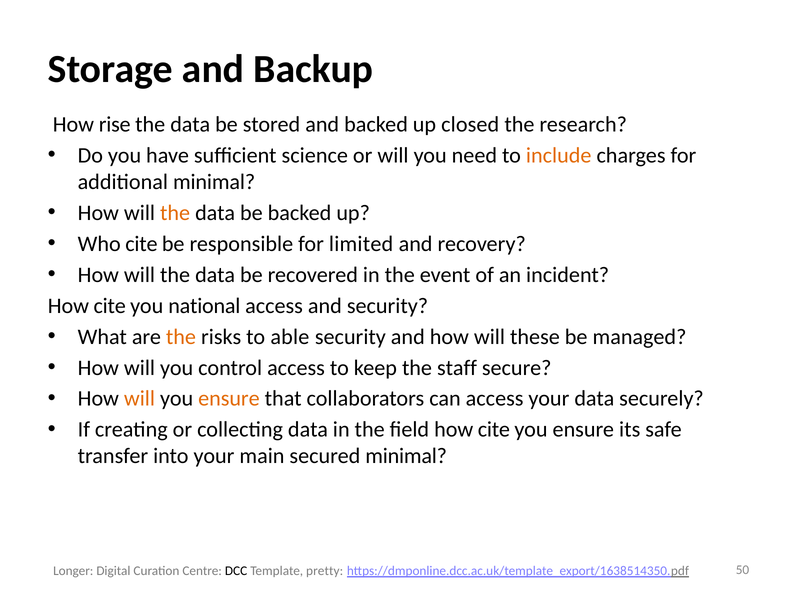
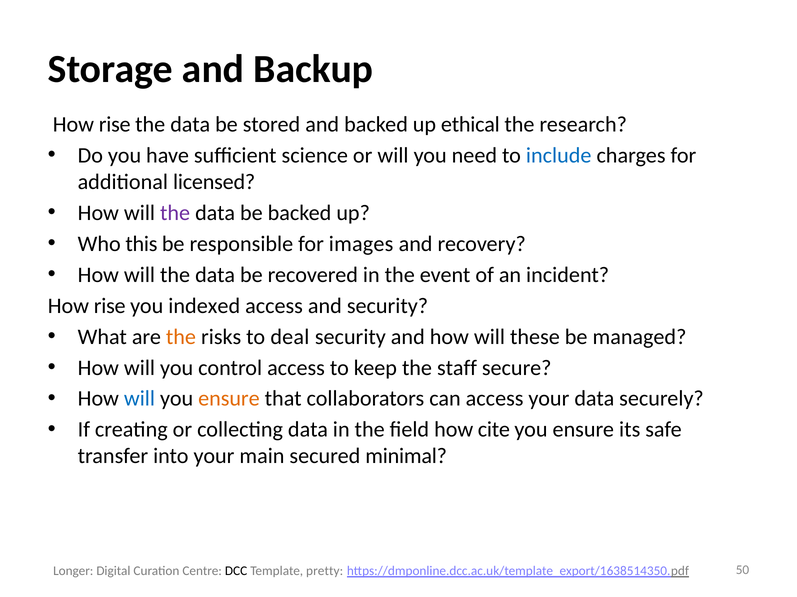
closed: closed -> ethical
include colour: orange -> blue
additional minimal: minimal -> licensed
the at (175, 213) colour: orange -> purple
Who cite: cite -> this
limited: limited -> images
cite at (110, 306): cite -> rise
national: national -> indexed
able: able -> deal
will at (139, 399) colour: orange -> blue
